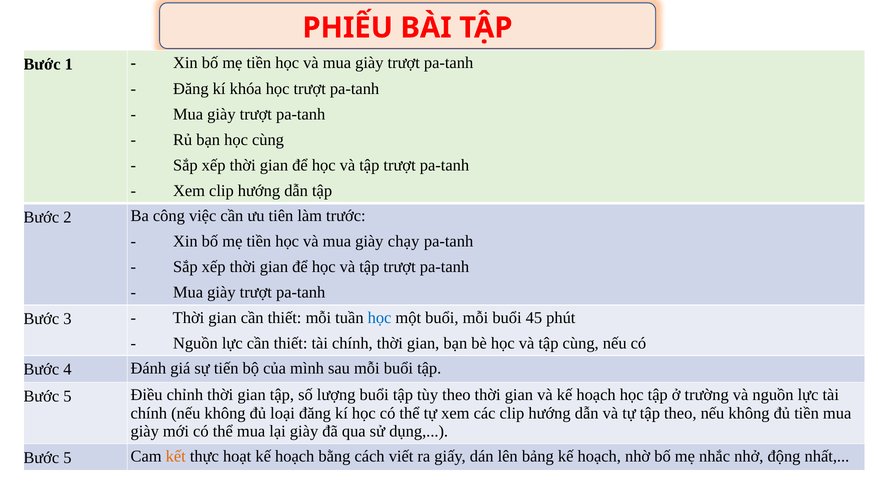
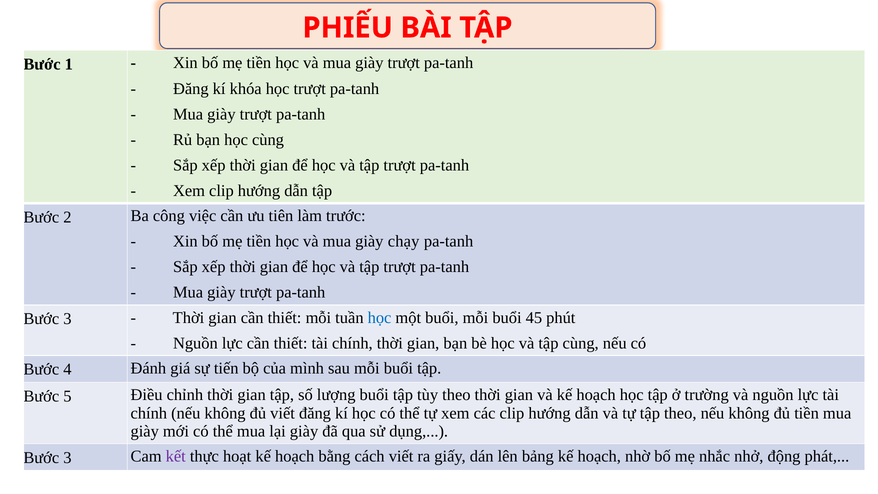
đủ loại: loại -> viết
5 at (67, 458): 5 -> 3
kết colour: orange -> purple
nhất: nhất -> phát
